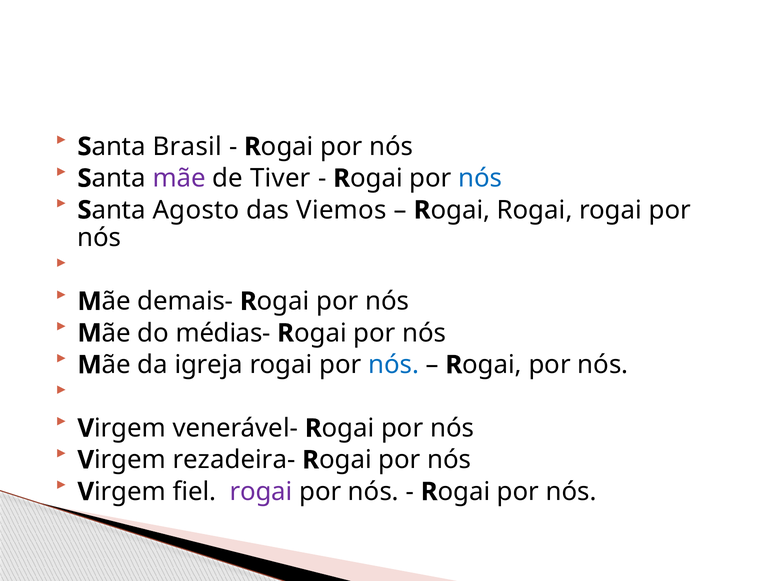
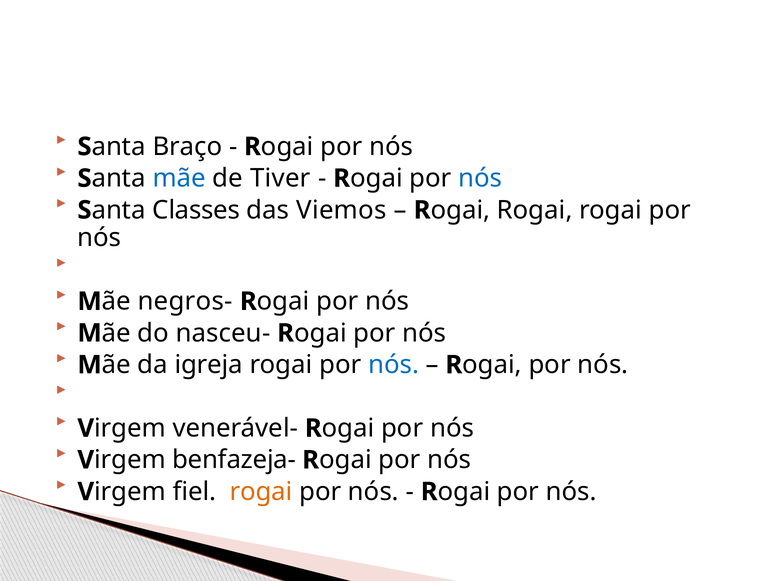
Brasil: Brasil -> Braço
mãe colour: purple -> blue
Agosto: Agosto -> Classes
demais-: demais- -> negros-
médias-: médias- -> nasceu-
rezadeira-: rezadeira- -> benfazeja-
rogai at (261, 492) colour: purple -> orange
